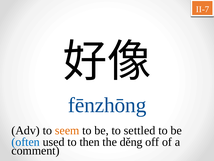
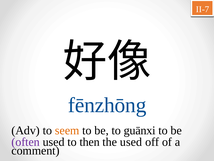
settled: settled -> guānxi
often colour: blue -> purple
the děng: děng -> used
